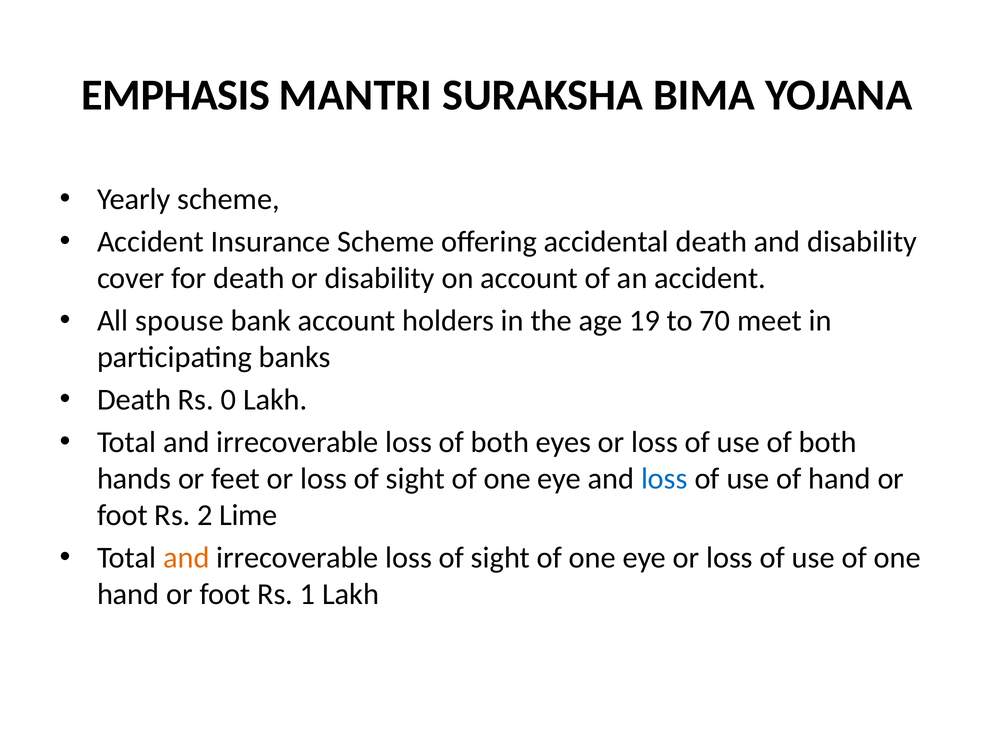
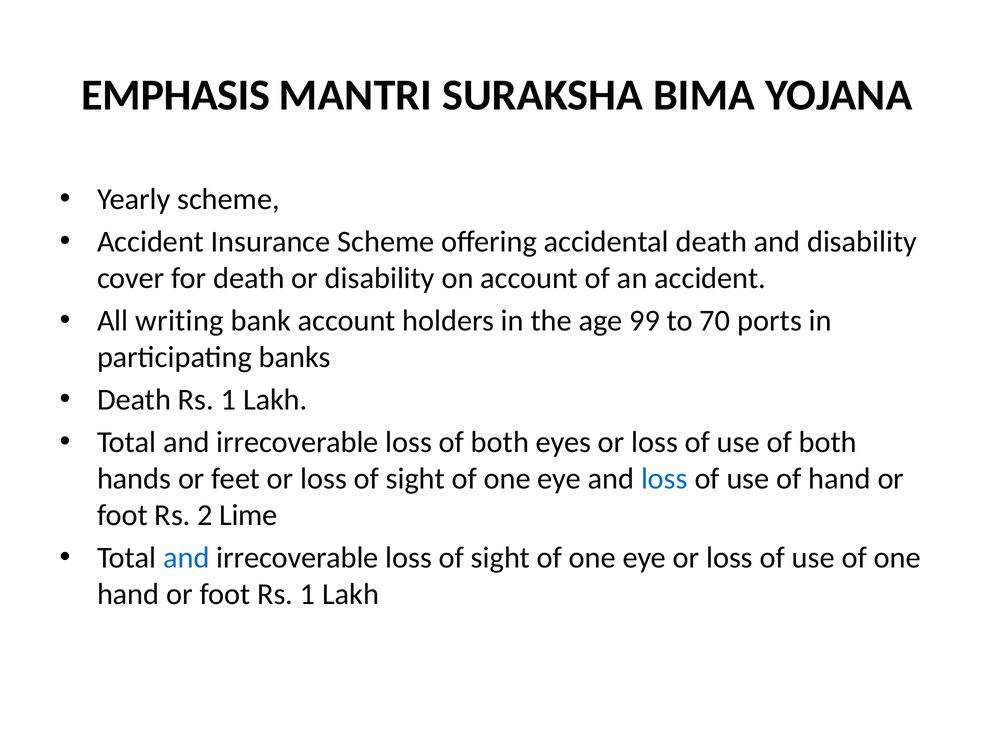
spouse: spouse -> writing
19: 19 -> 99
meet: meet -> ports
Death Rs 0: 0 -> 1
and at (186, 558) colour: orange -> blue
